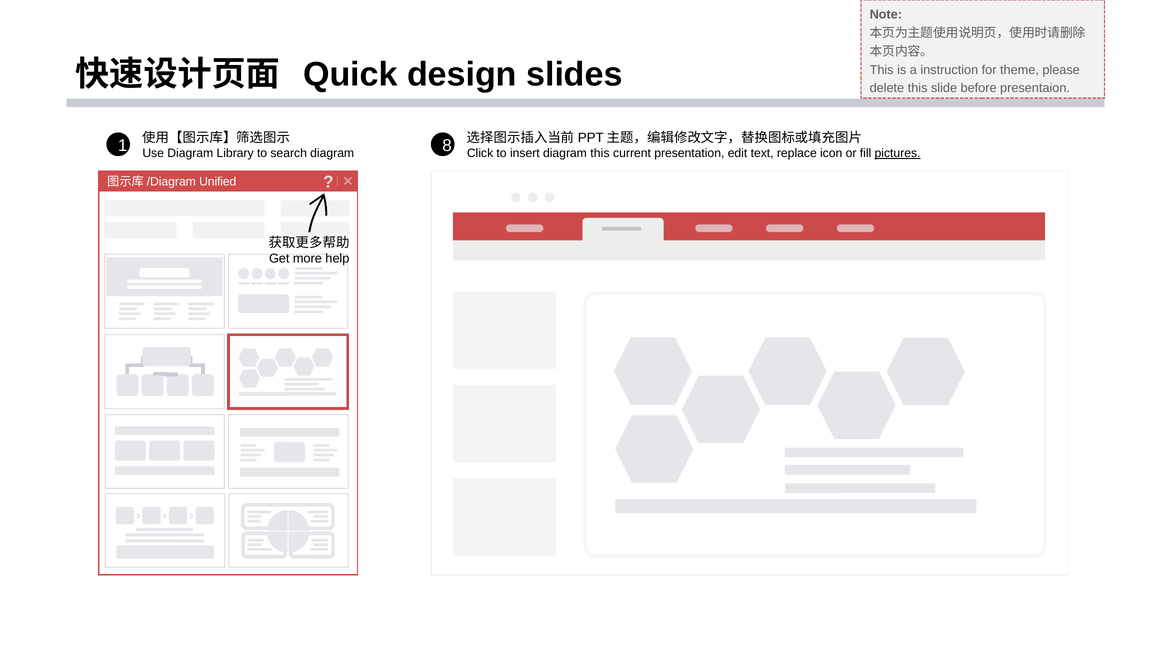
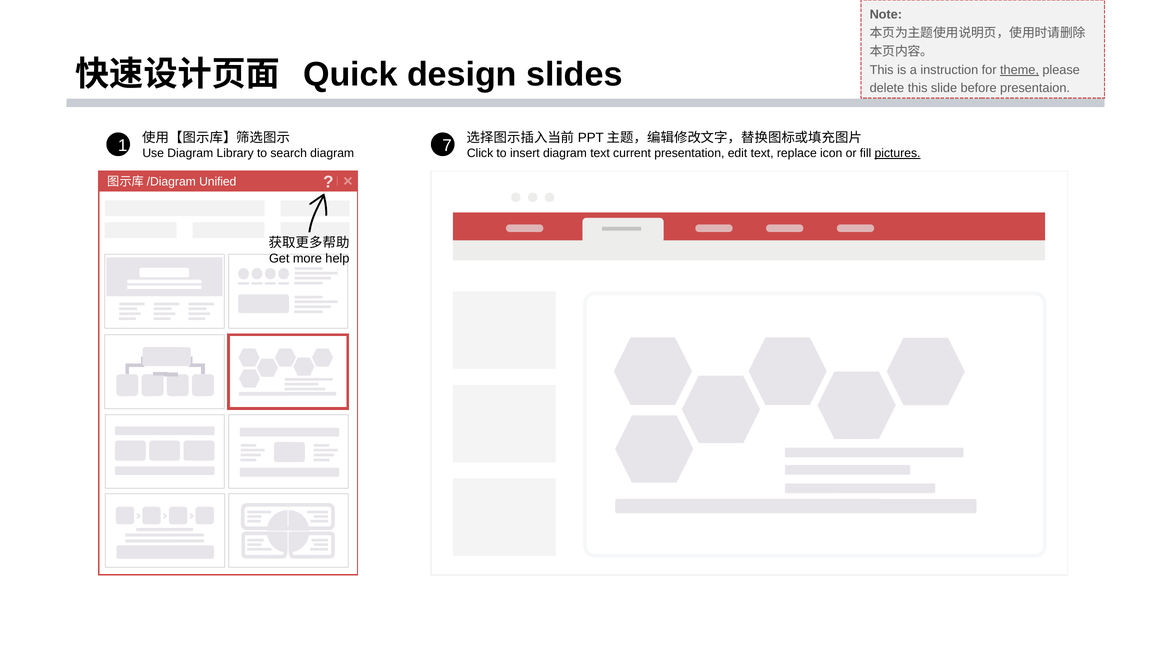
theme underline: none -> present
8: 8 -> 7
diagram this: this -> text
